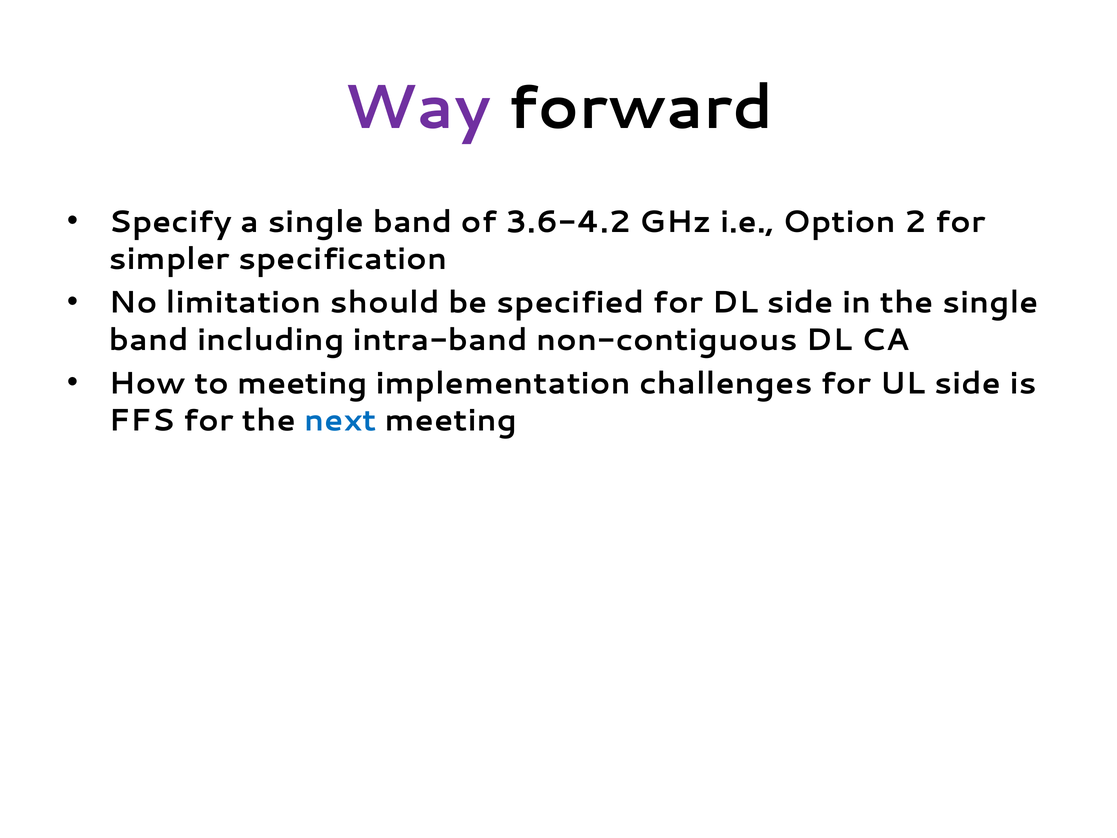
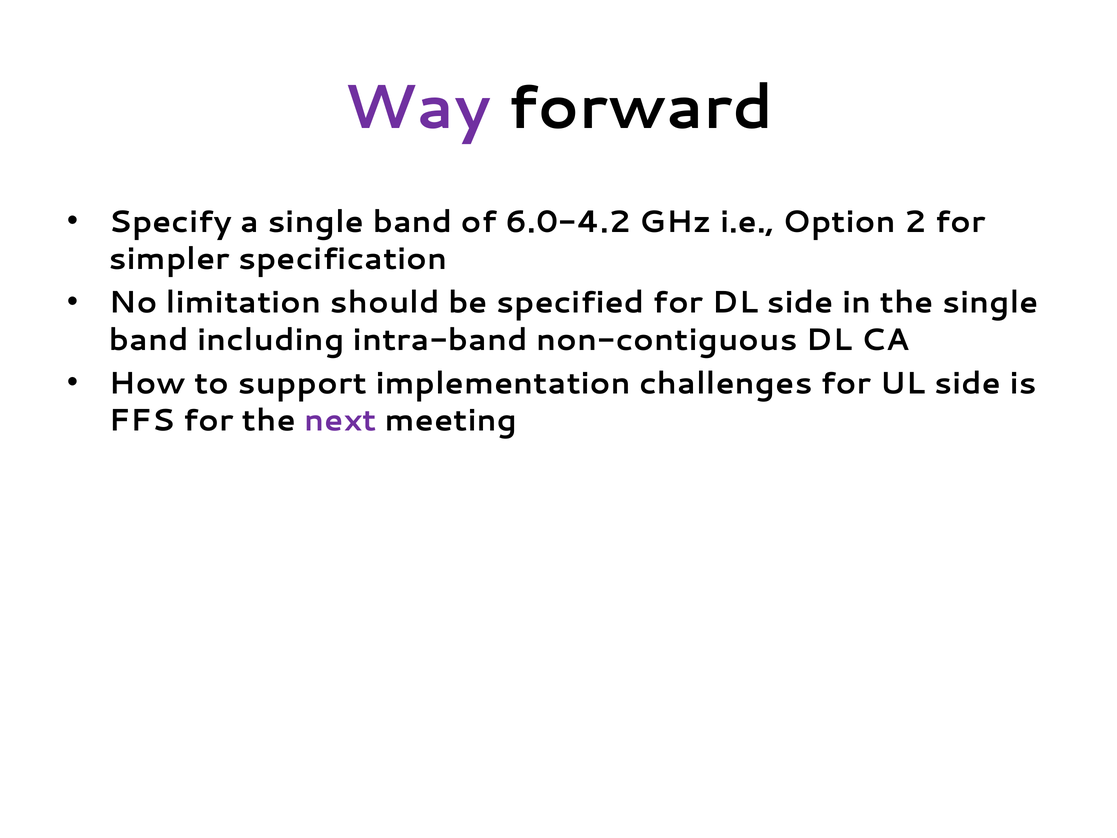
3.6-4.2: 3.6-4.2 -> 6.0-4.2
to meeting: meeting -> support
next colour: blue -> purple
